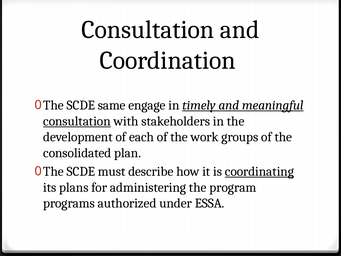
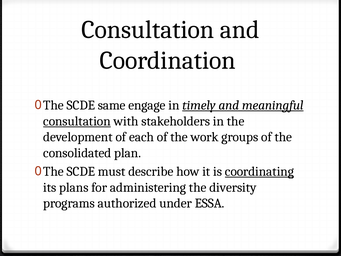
program: program -> diversity
